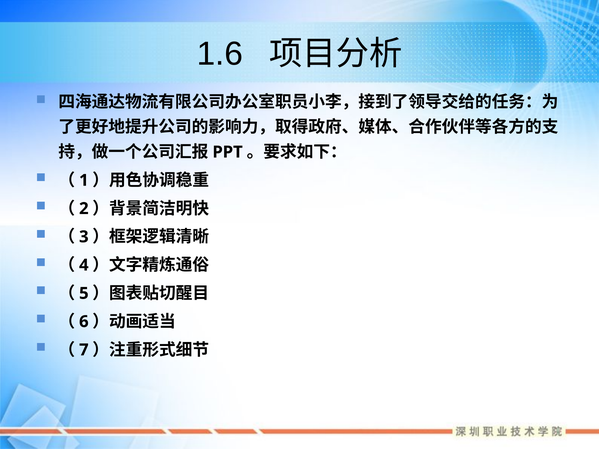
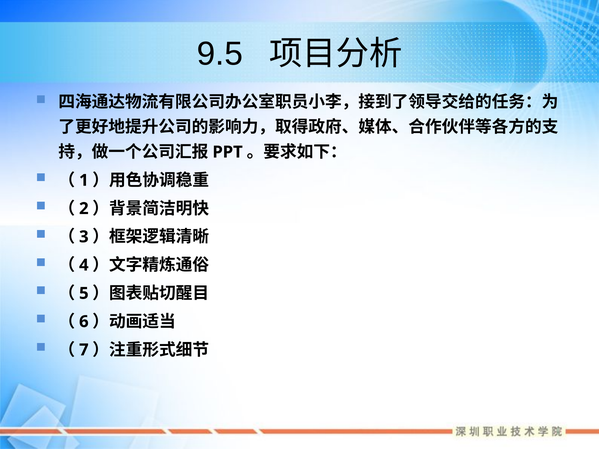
1.6: 1.6 -> 9.5
